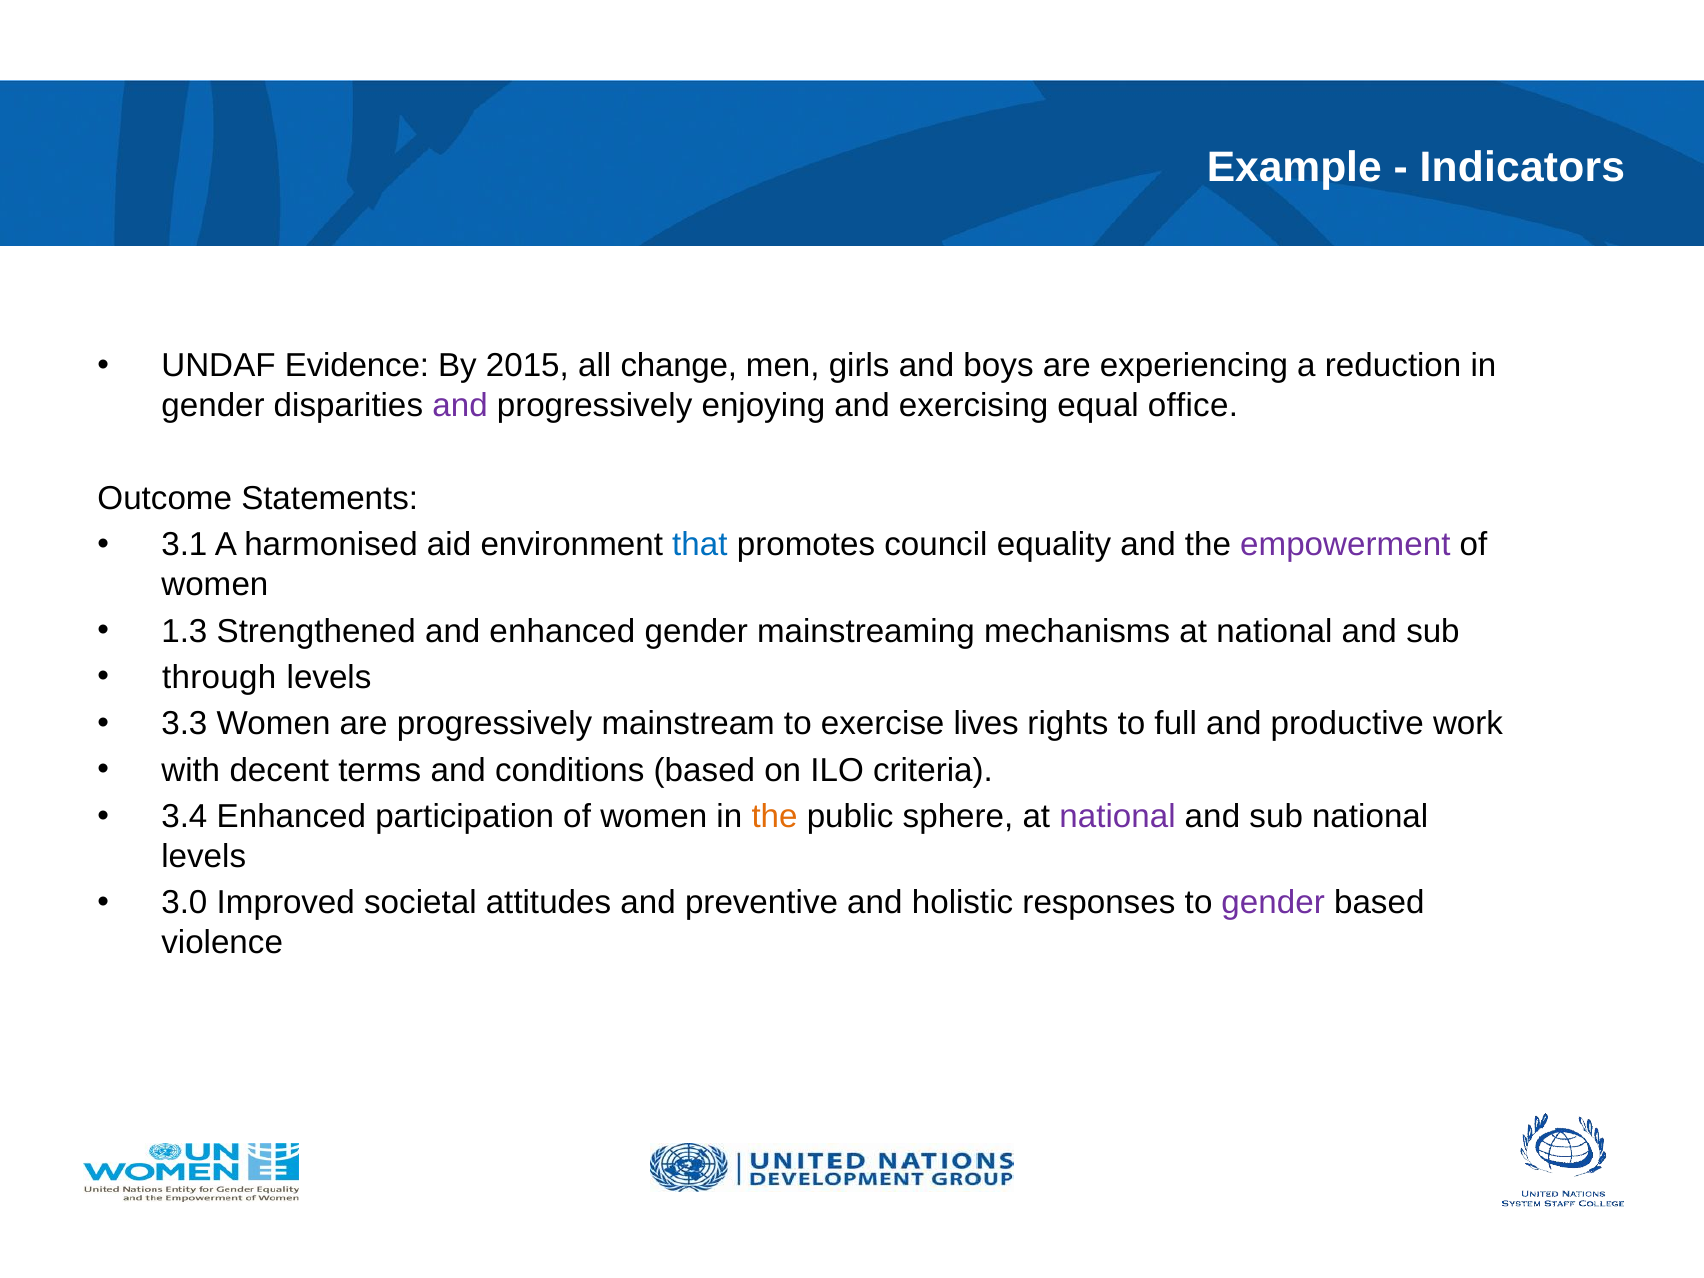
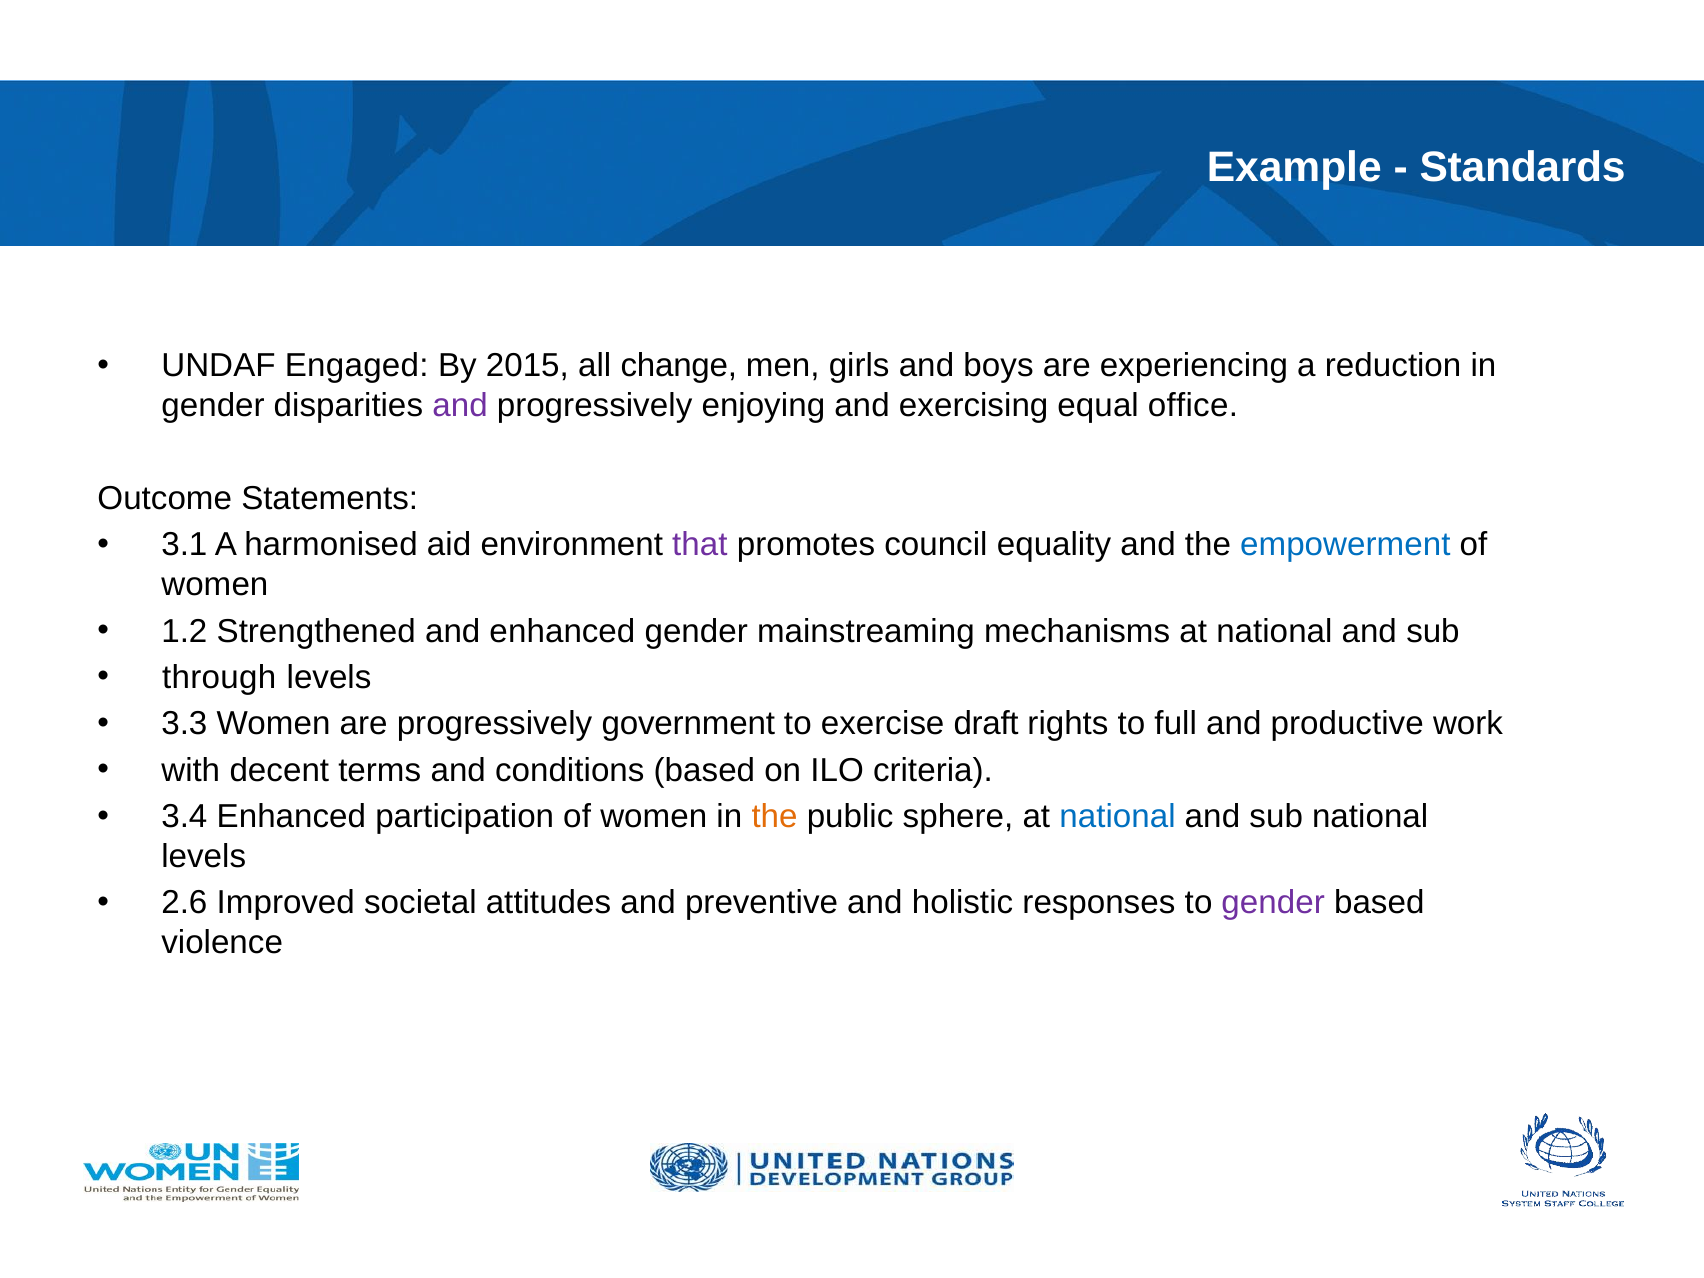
Indicators: Indicators -> Standards
Evidence: Evidence -> Engaged
that colour: blue -> purple
empowerment colour: purple -> blue
1.3: 1.3 -> 1.2
mainstream: mainstream -> government
lives: lives -> draft
national at (1117, 817) colour: purple -> blue
3.0: 3.0 -> 2.6
